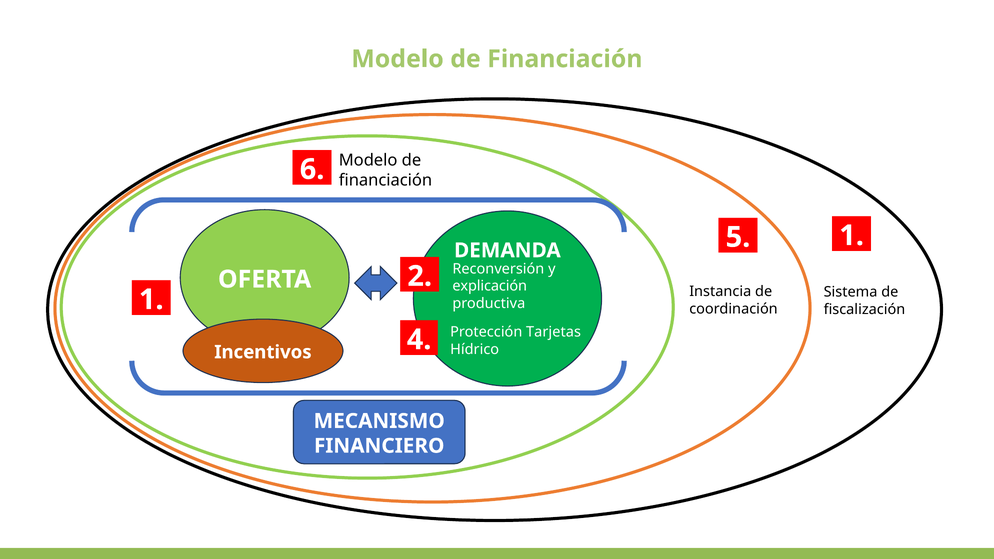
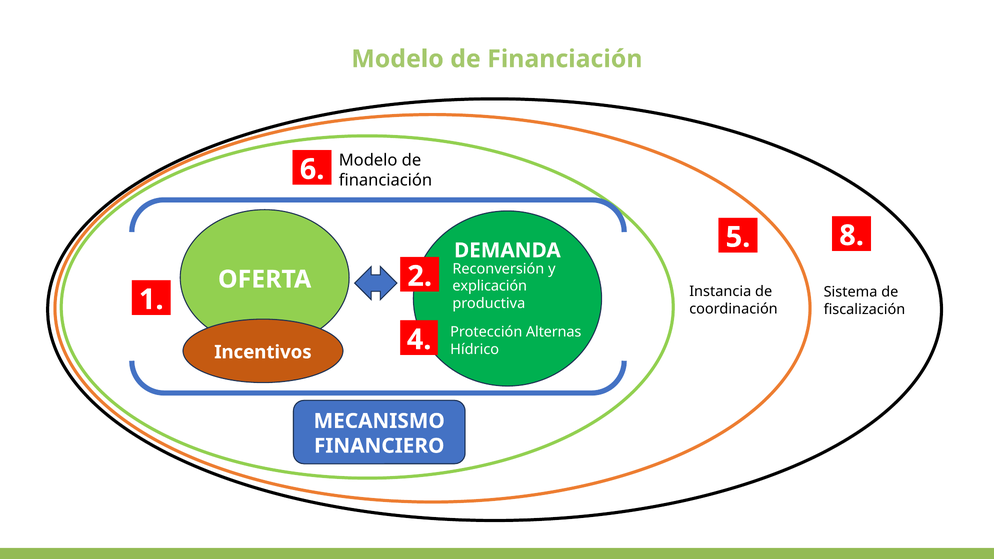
5 1: 1 -> 8
Tarjetas: Tarjetas -> Alternas
